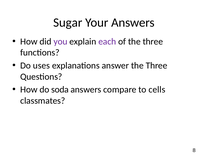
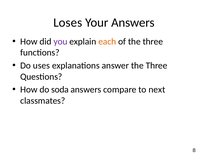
Sugar: Sugar -> Loses
each colour: purple -> orange
cells: cells -> next
